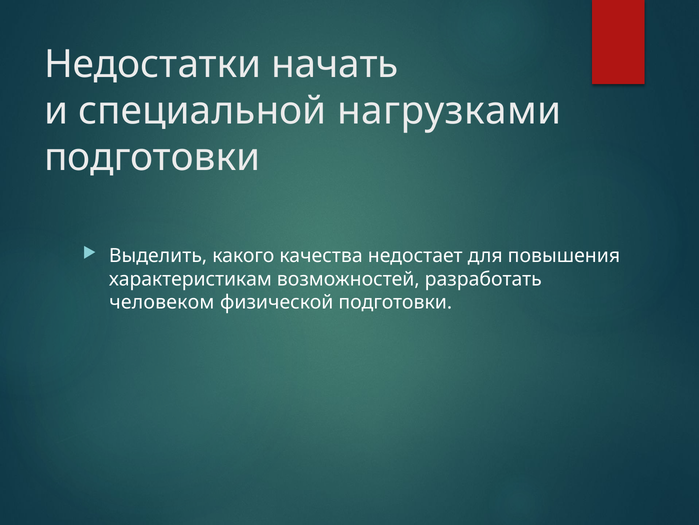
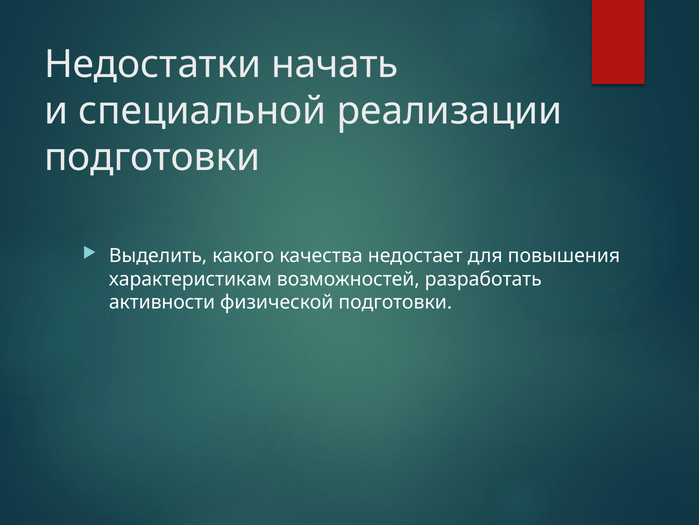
нагрузками: нагрузками -> реализации
человеком: человеком -> активности
